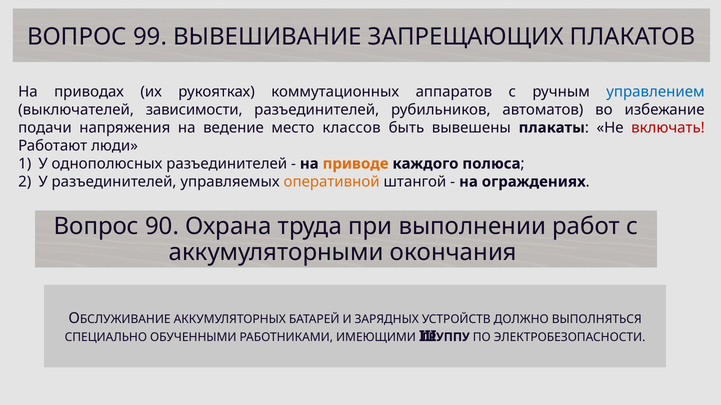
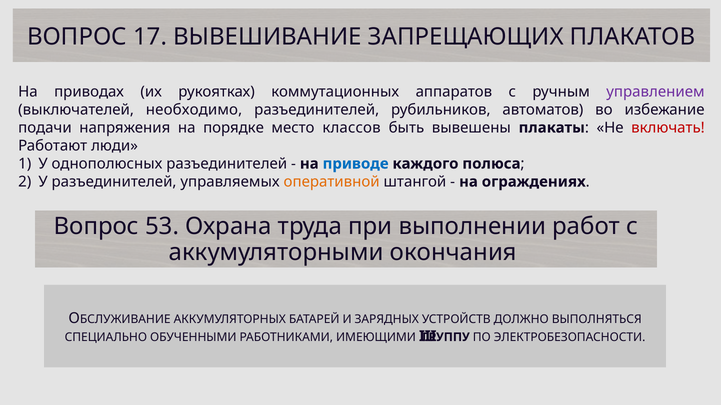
99: 99 -> 17
управлением colour: blue -> purple
зависимости: зависимости -> необходимо
ведение: ведение -> порядке
приводе colour: orange -> blue
90: 90 -> 53
